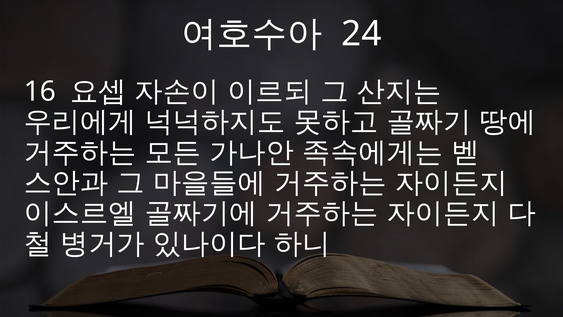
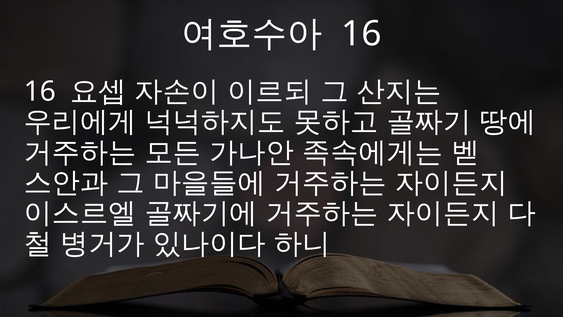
24 at (361, 34): 24 -> 16
